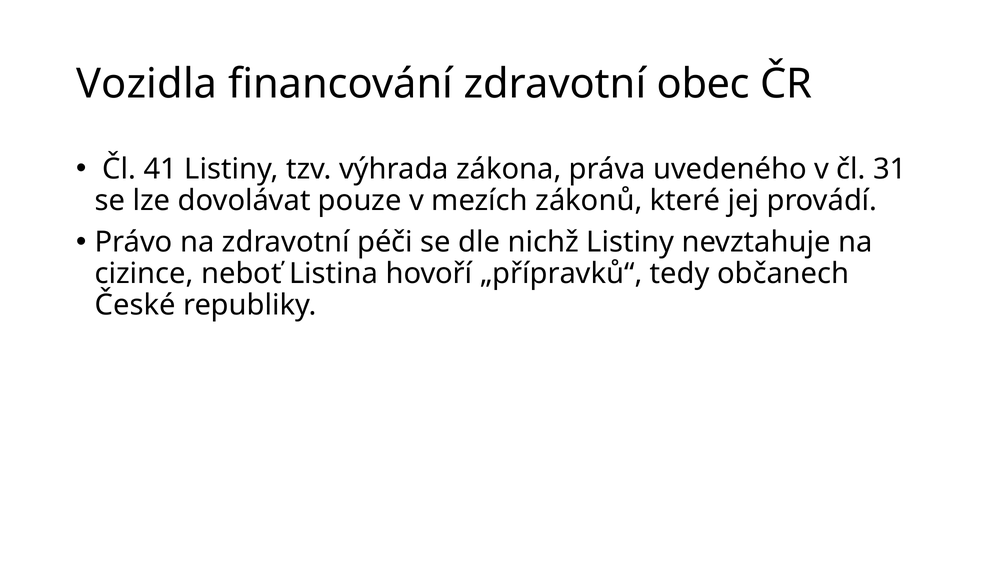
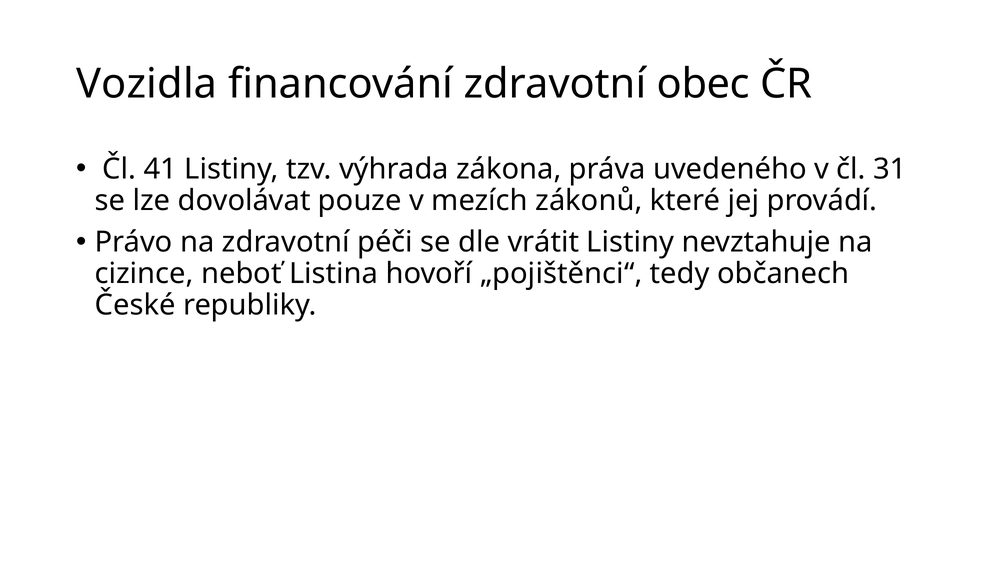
nichž: nichž -> vrátit
„přípravků“: „přípravků“ -> „pojištěnci“
